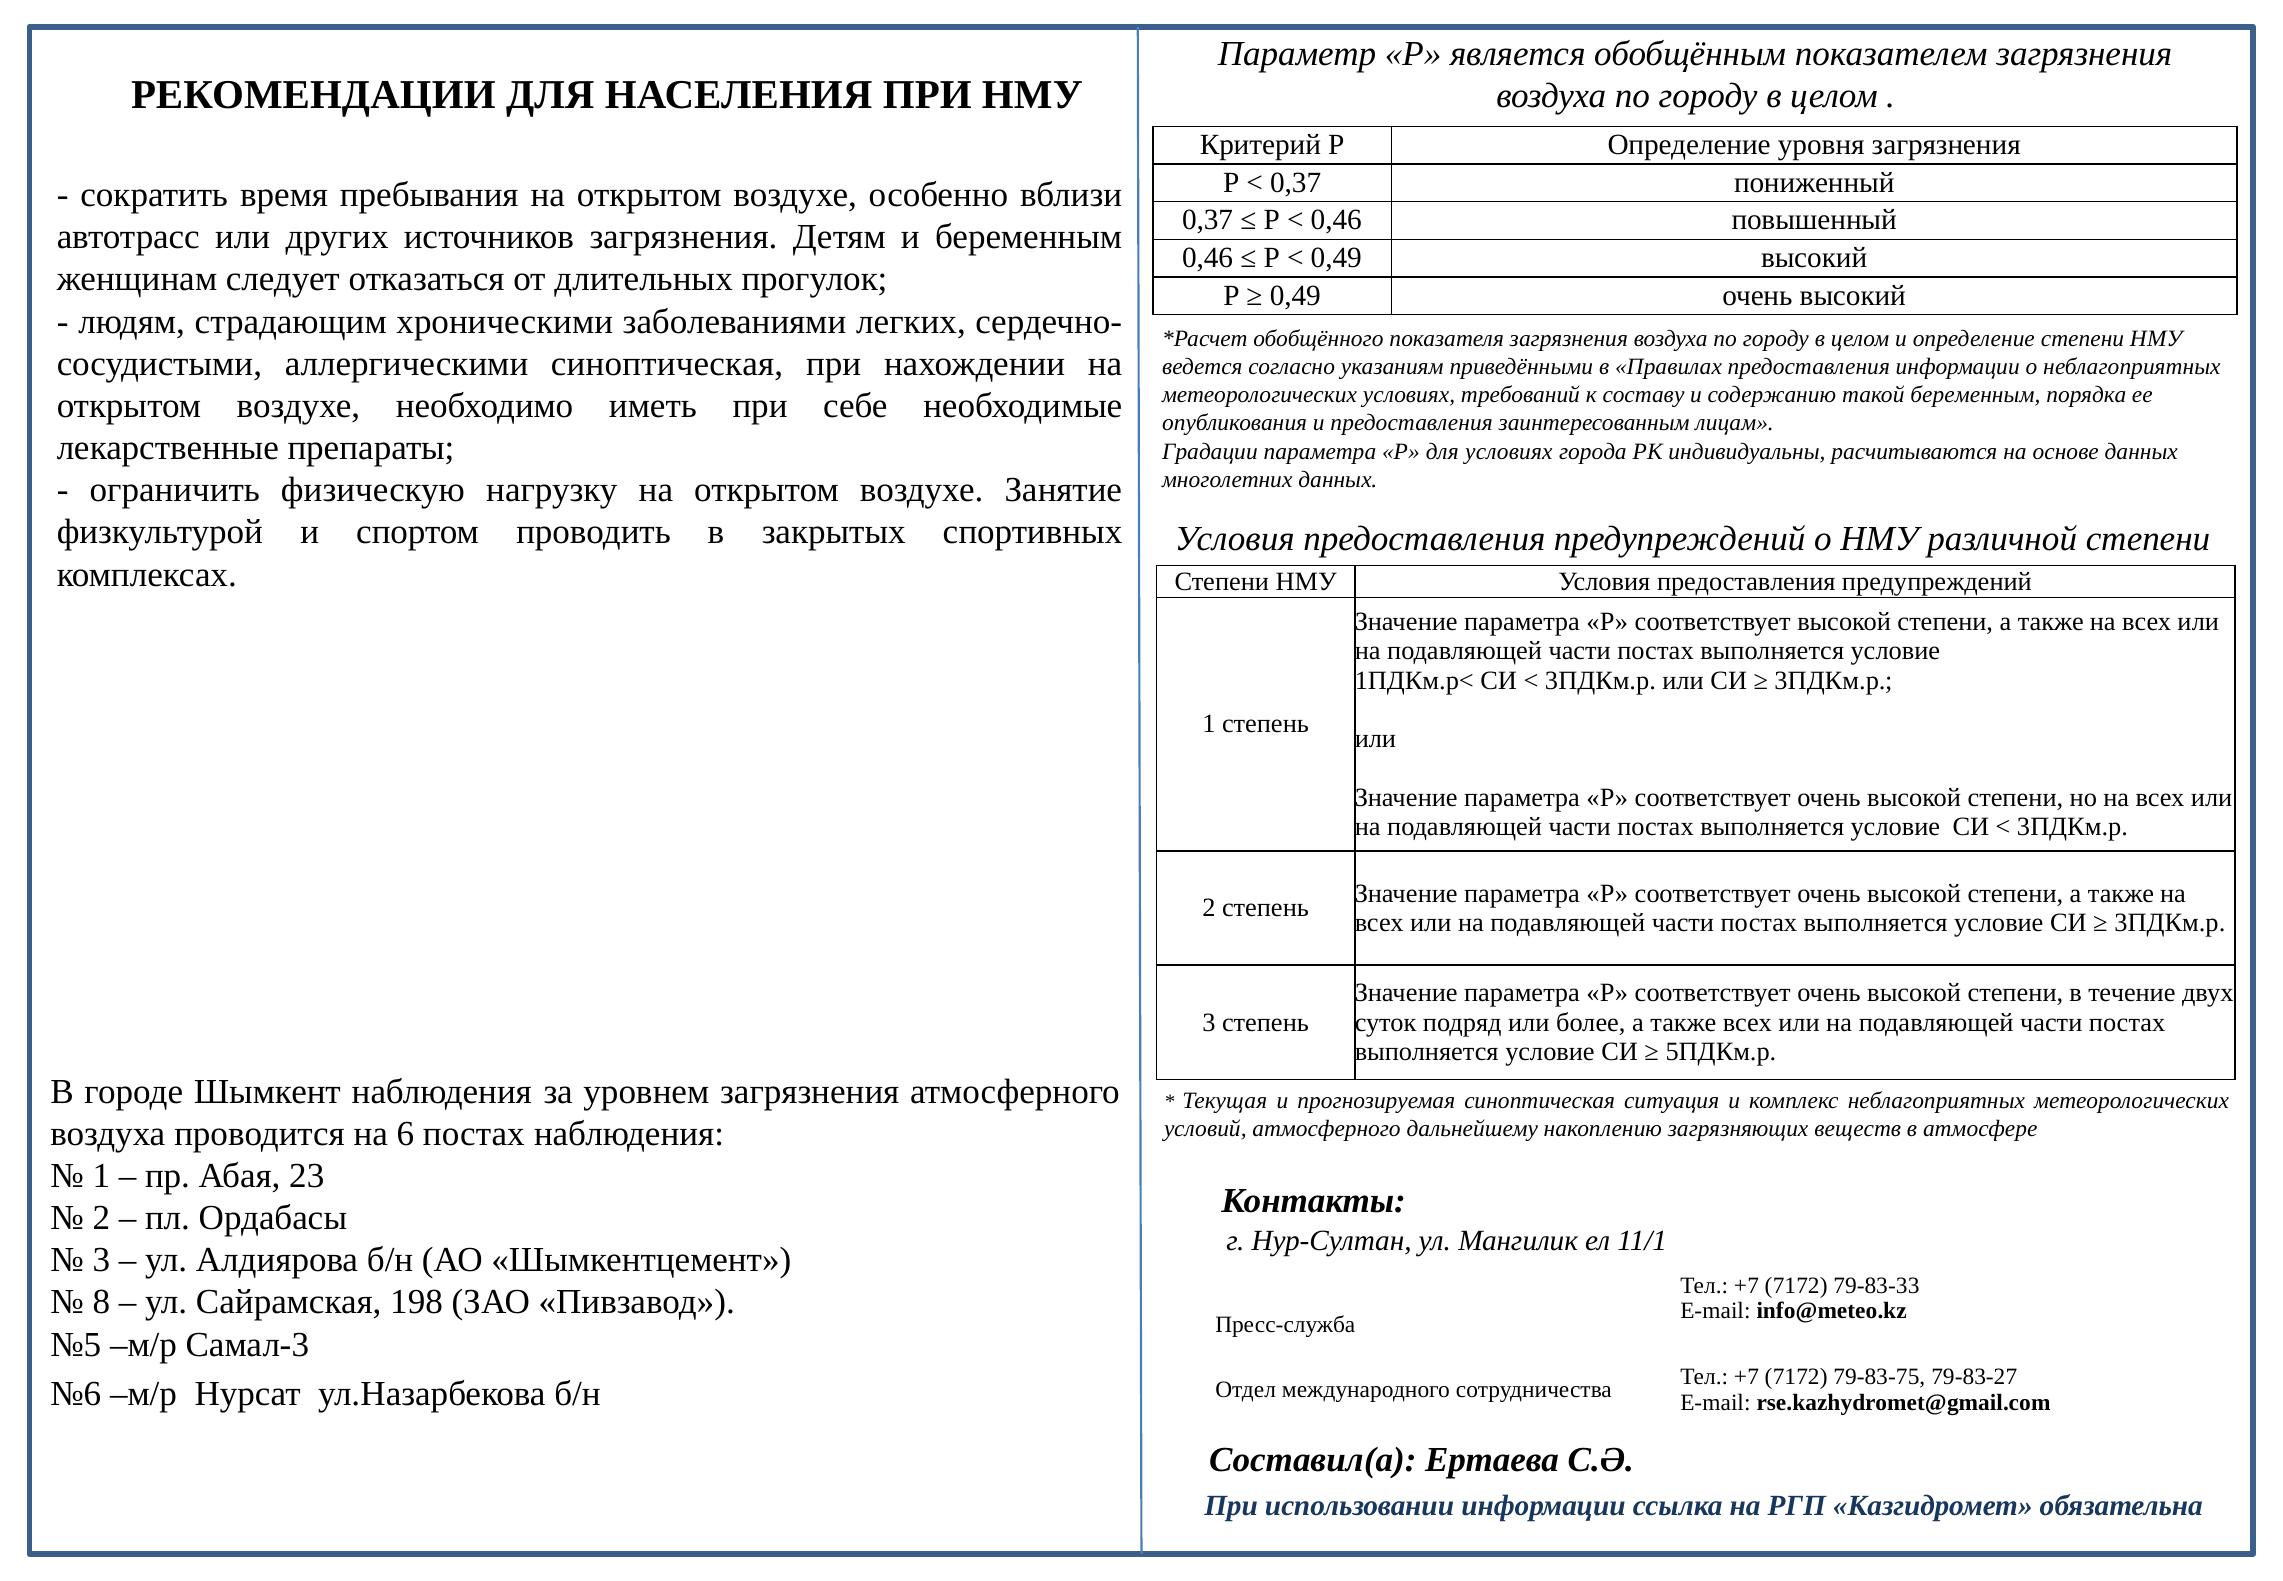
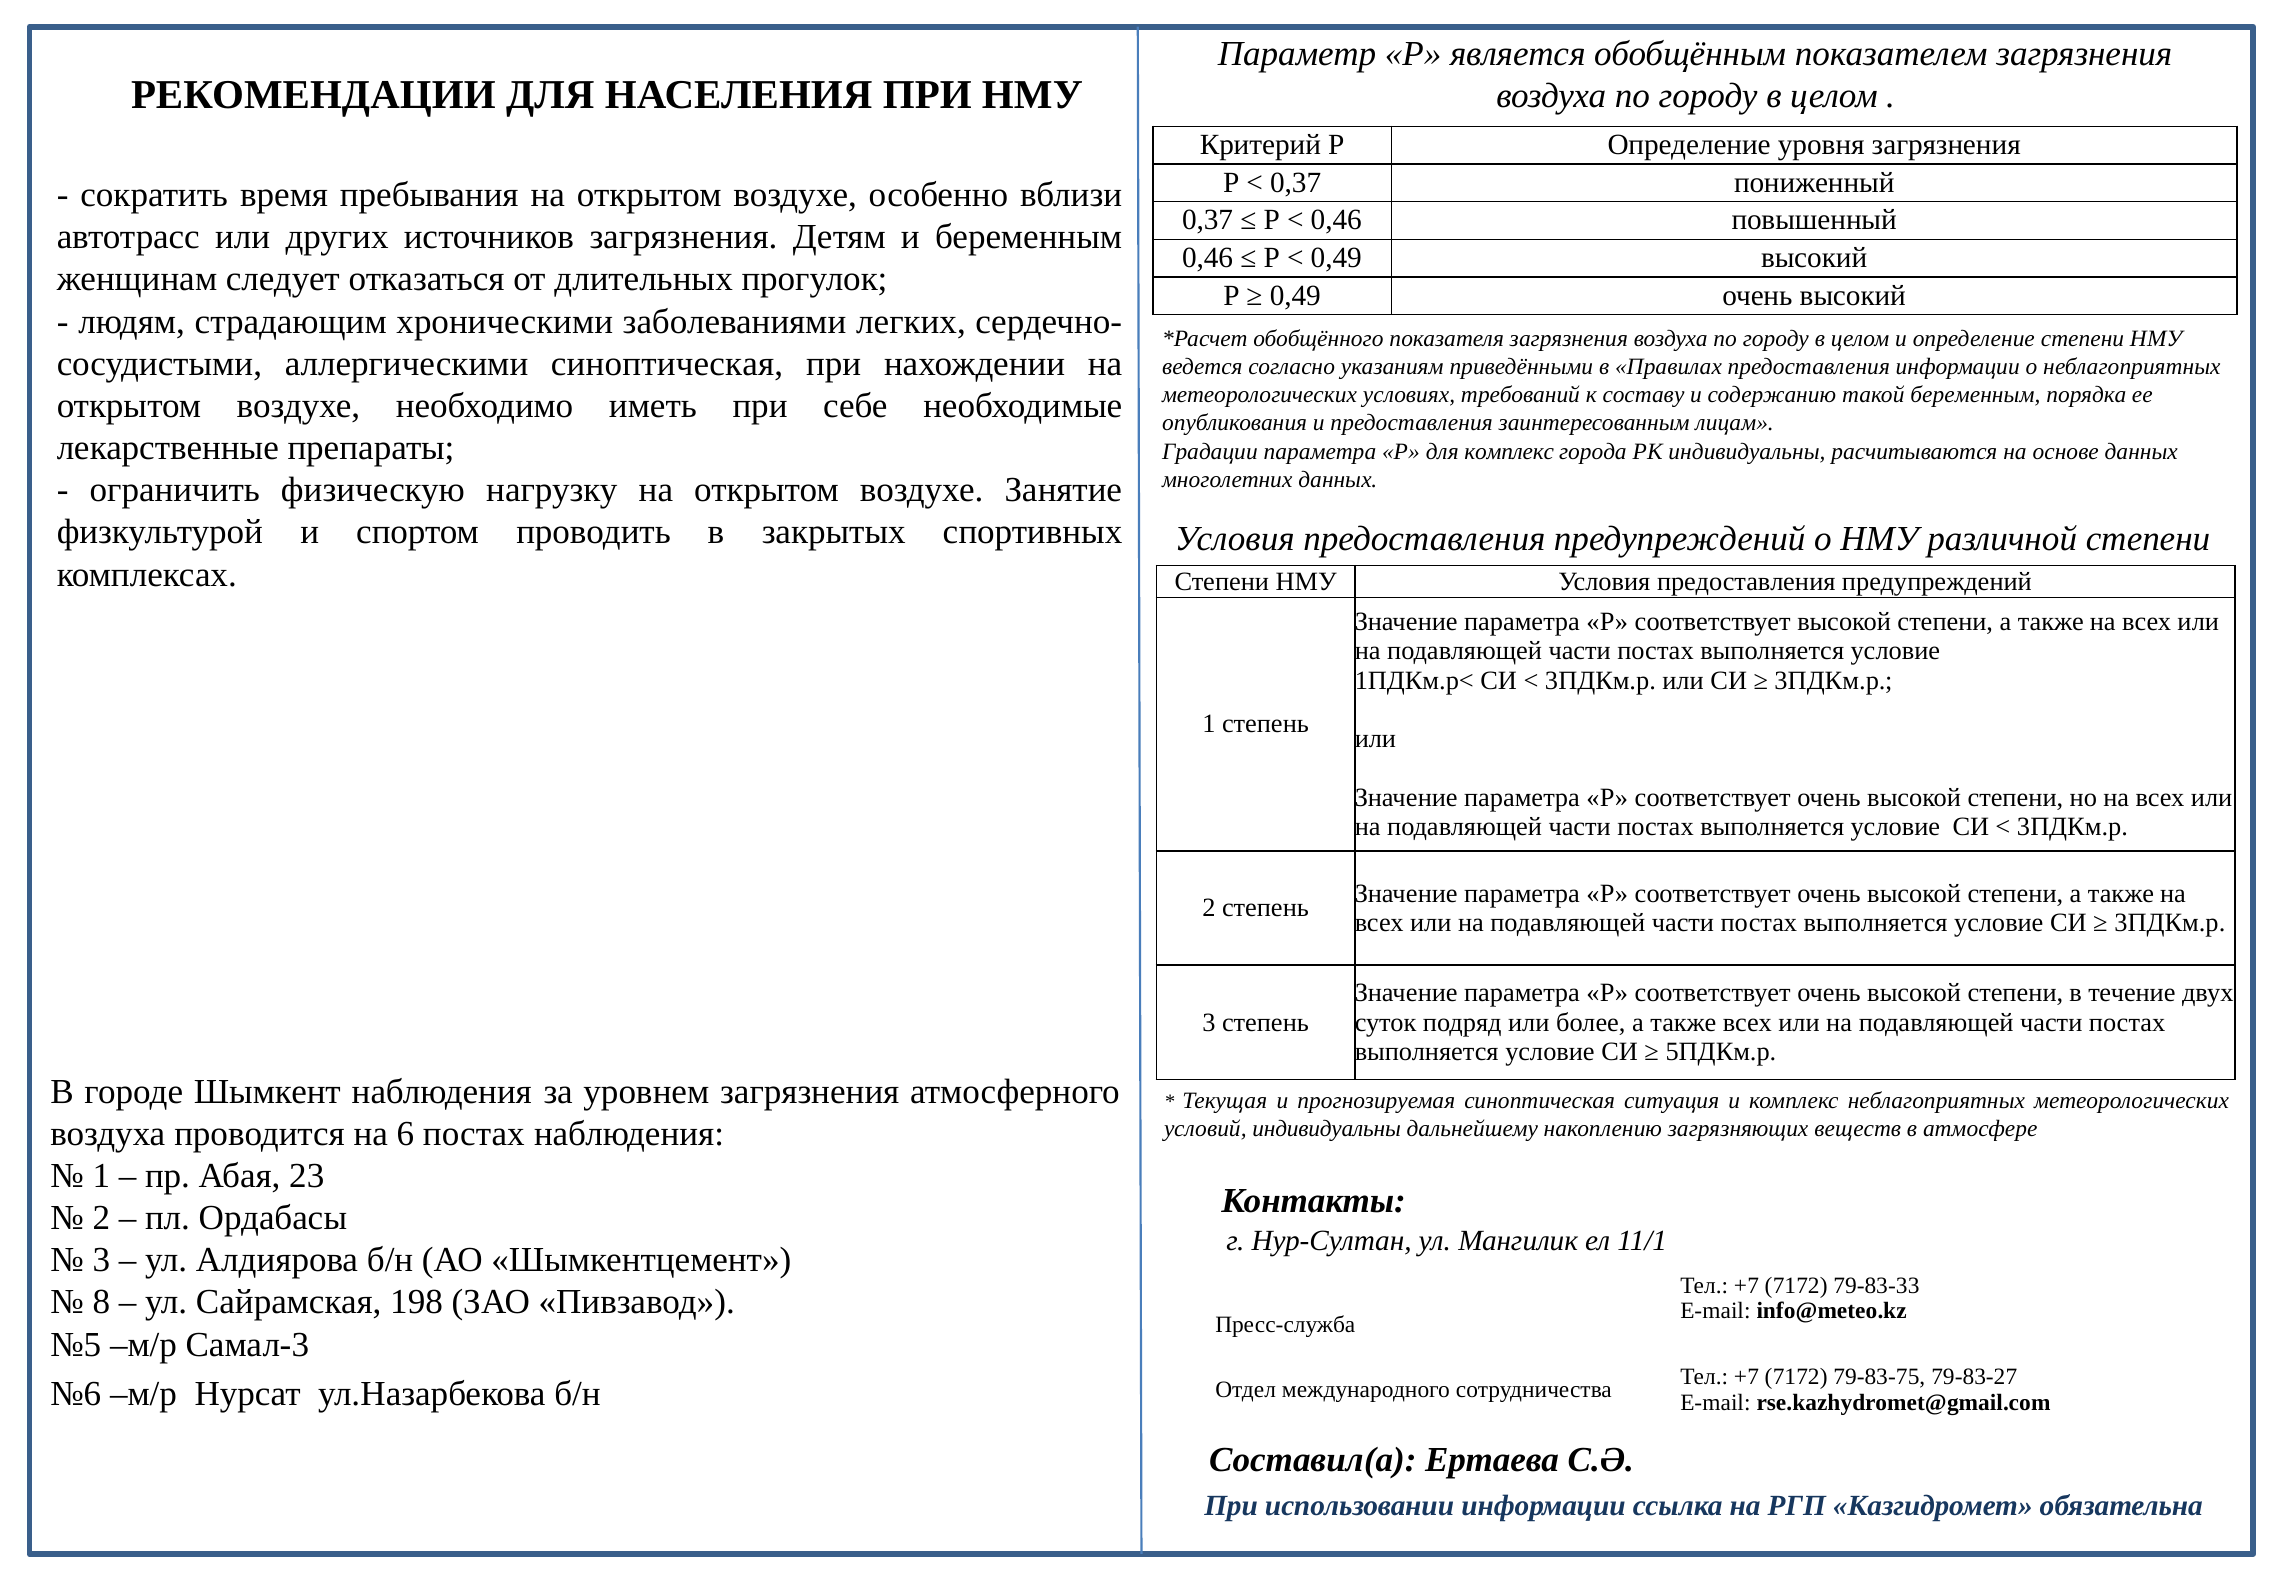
для условиях: условиях -> комплекс
условий атмосферного: атмосферного -> индивидуальны
